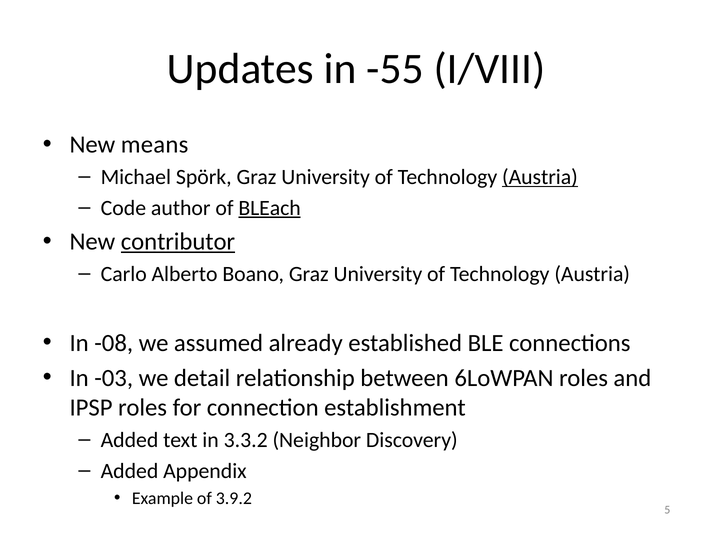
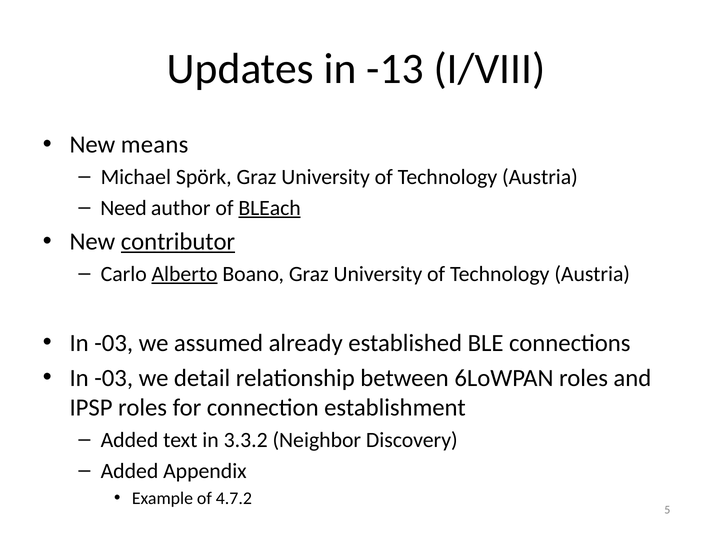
-55: -55 -> -13
Austria at (540, 177) underline: present -> none
Code: Code -> Need
Alberto underline: none -> present
-08 at (114, 343): -08 -> -03
3.9.2: 3.9.2 -> 4.7.2
